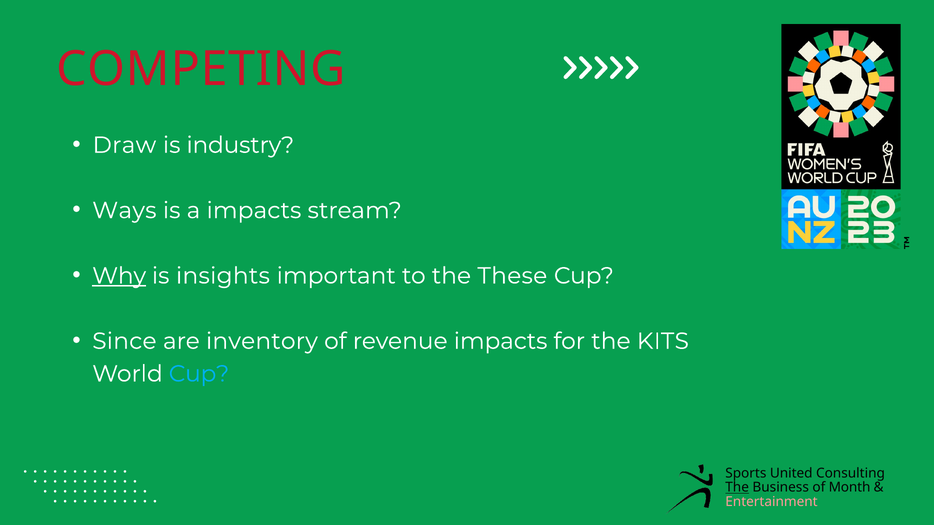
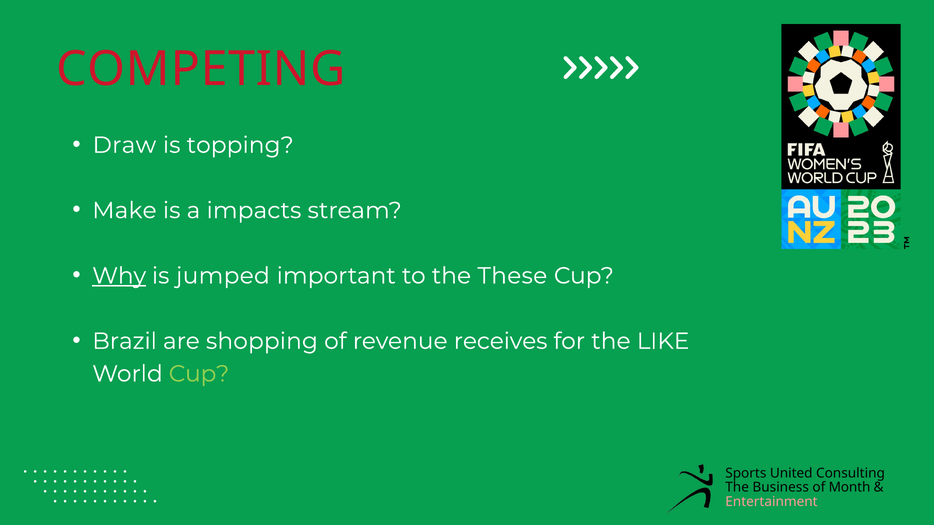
industry: industry -> topping
Ways: Ways -> Make
insights: insights -> jumped
Since: Since -> Brazil
inventory: inventory -> shopping
revenue impacts: impacts -> receives
KITS: KITS -> LIKE
Cup at (199, 374) colour: light blue -> light green
The at (737, 488) underline: present -> none
